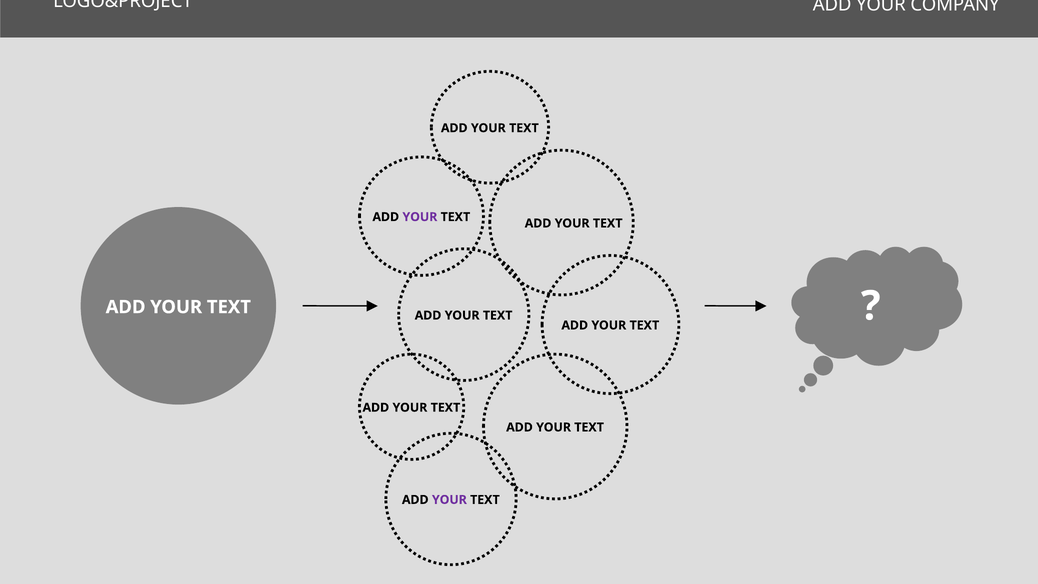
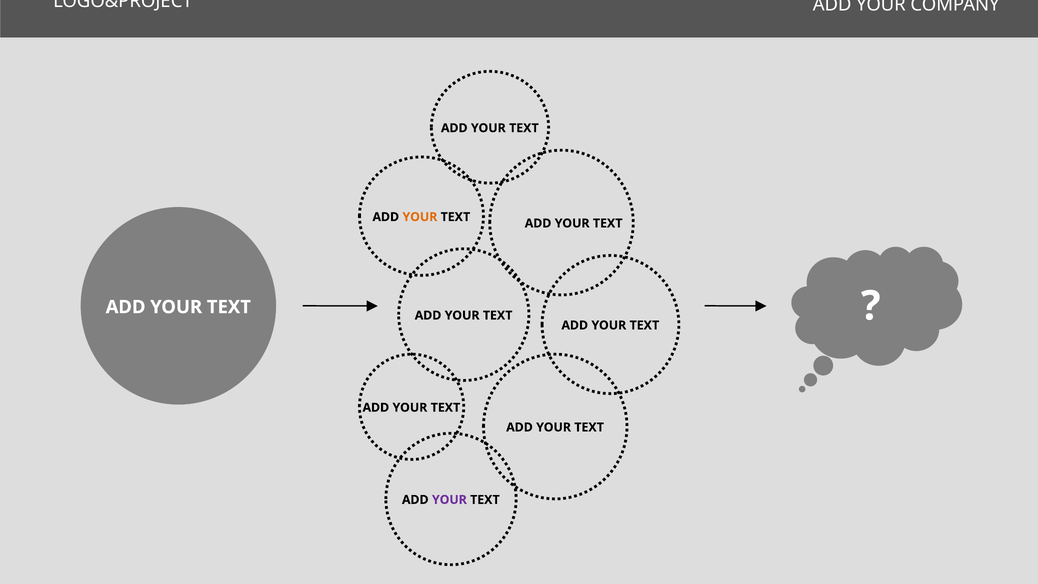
YOUR at (420, 217) colour: purple -> orange
